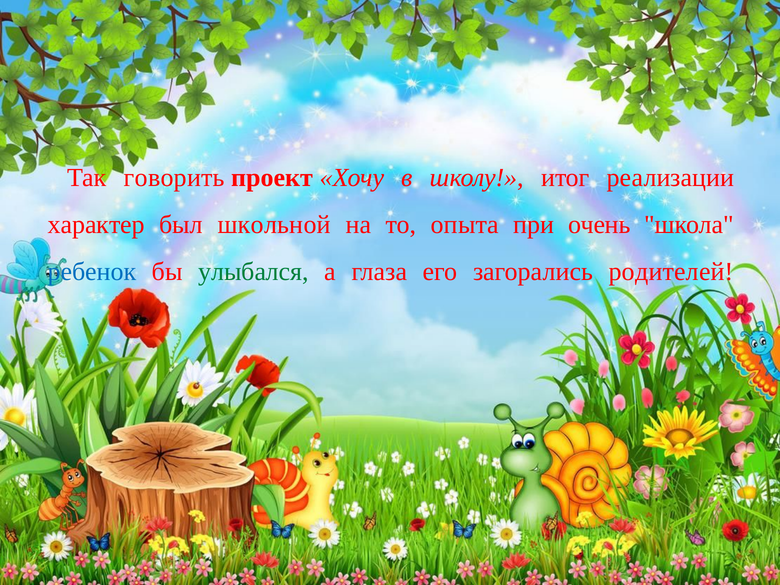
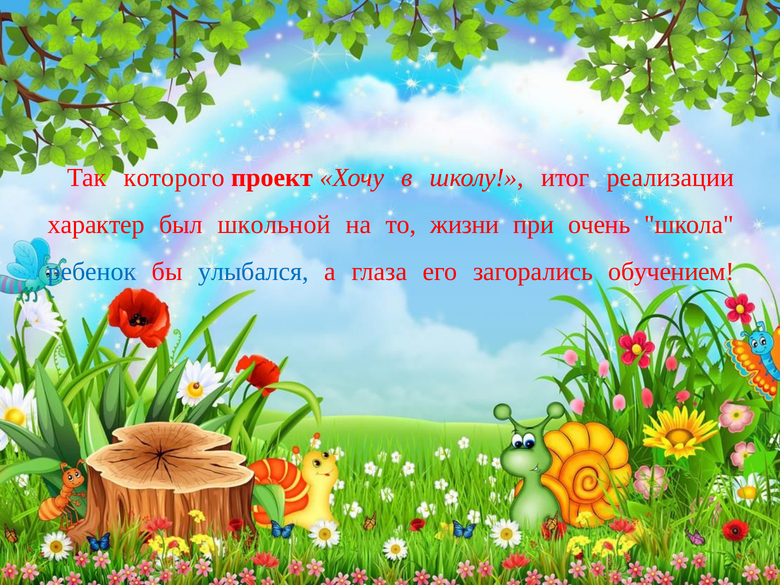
говорить: говорить -> которого
опыта: опыта -> жизни
улыбался colour: green -> blue
родителей: родителей -> обучением
